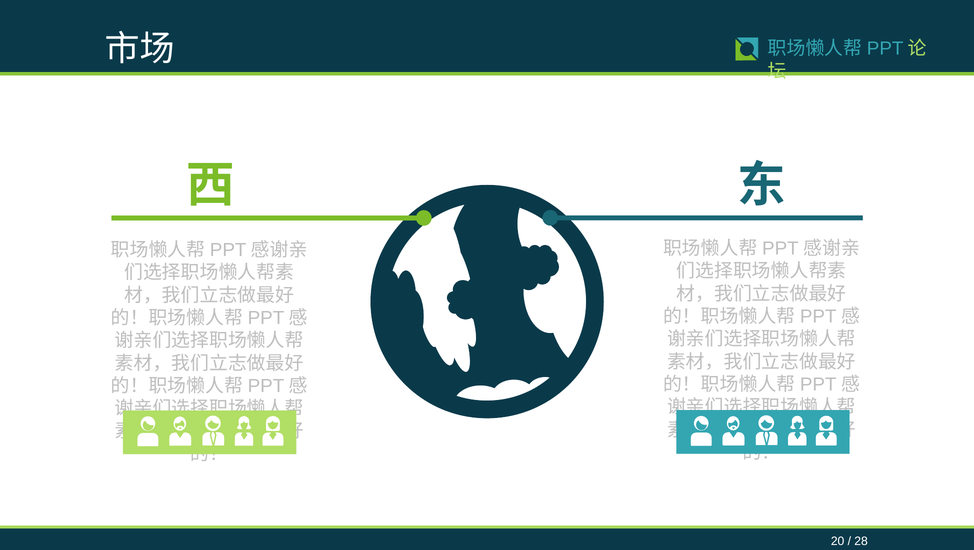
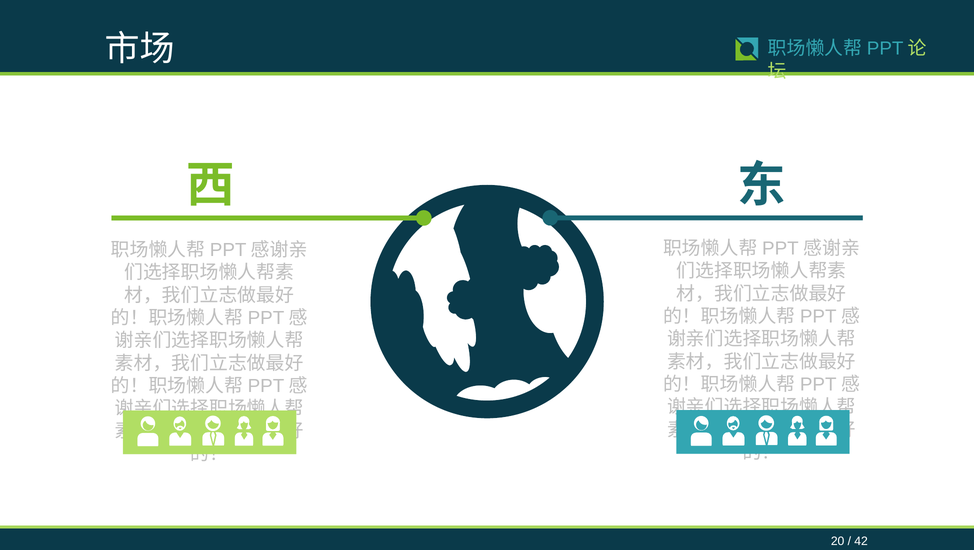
28: 28 -> 42
